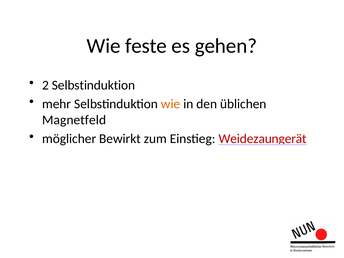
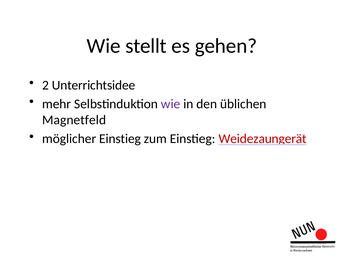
feste: feste -> stellt
2 Selbstinduktion: Selbstinduktion -> Unterrichtsidee
wie at (171, 104) colour: orange -> purple
möglicher Bewirkt: Bewirkt -> Einstieg
